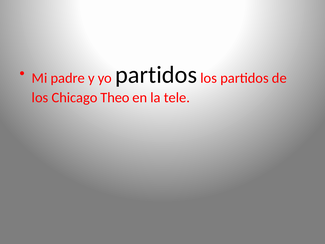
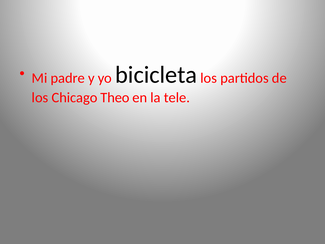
yo partidos: partidos -> bicicleta
